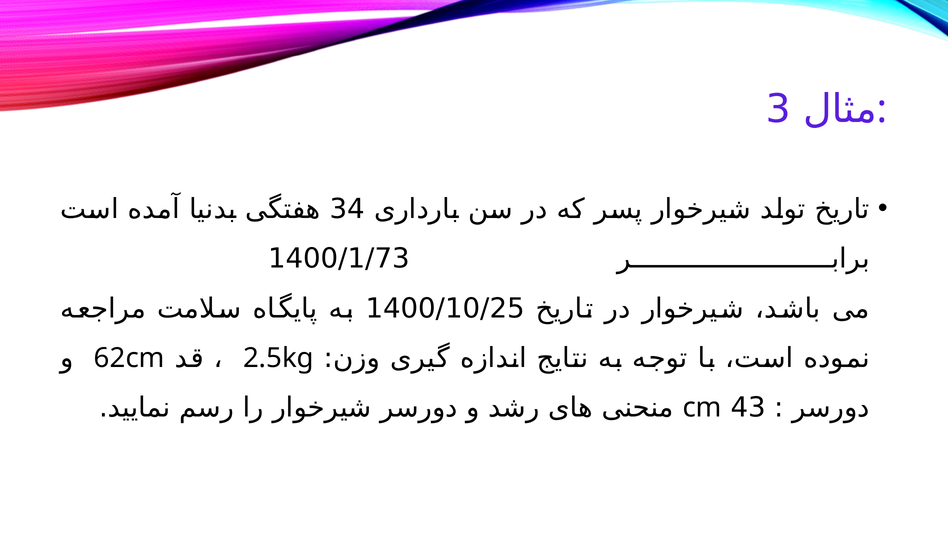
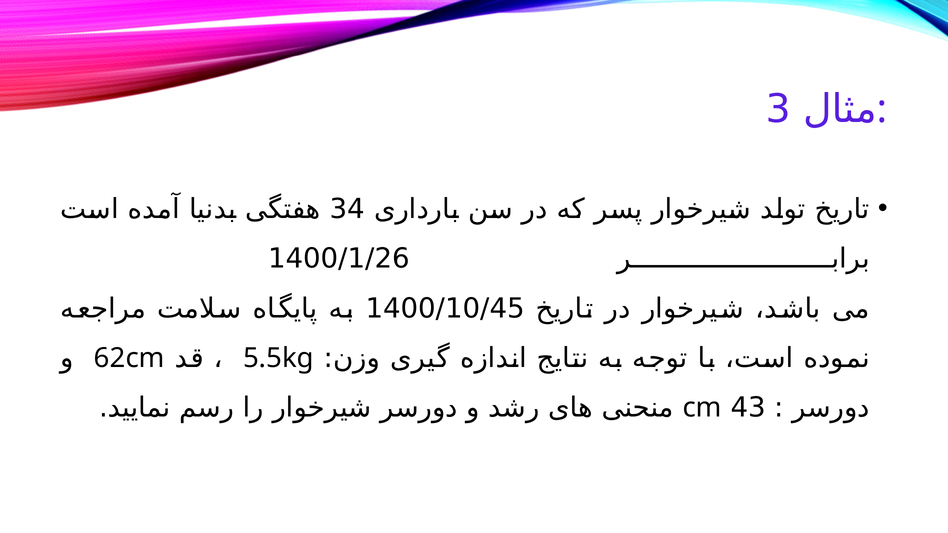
1400/1/73: 1400/1/73 -> 1400/1/26
1400/10/25: 1400/10/25 -> 1400/10/45
2.5kg: 2.5kg -> 5.5kg
